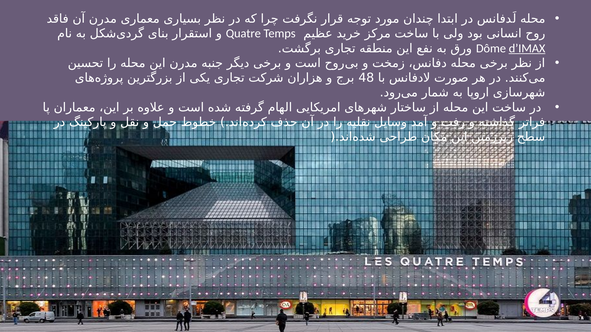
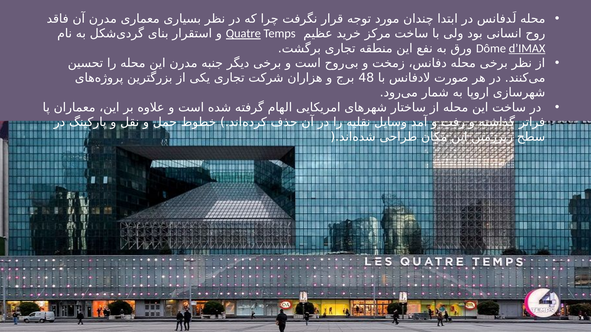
Quatre underline: none -> present
